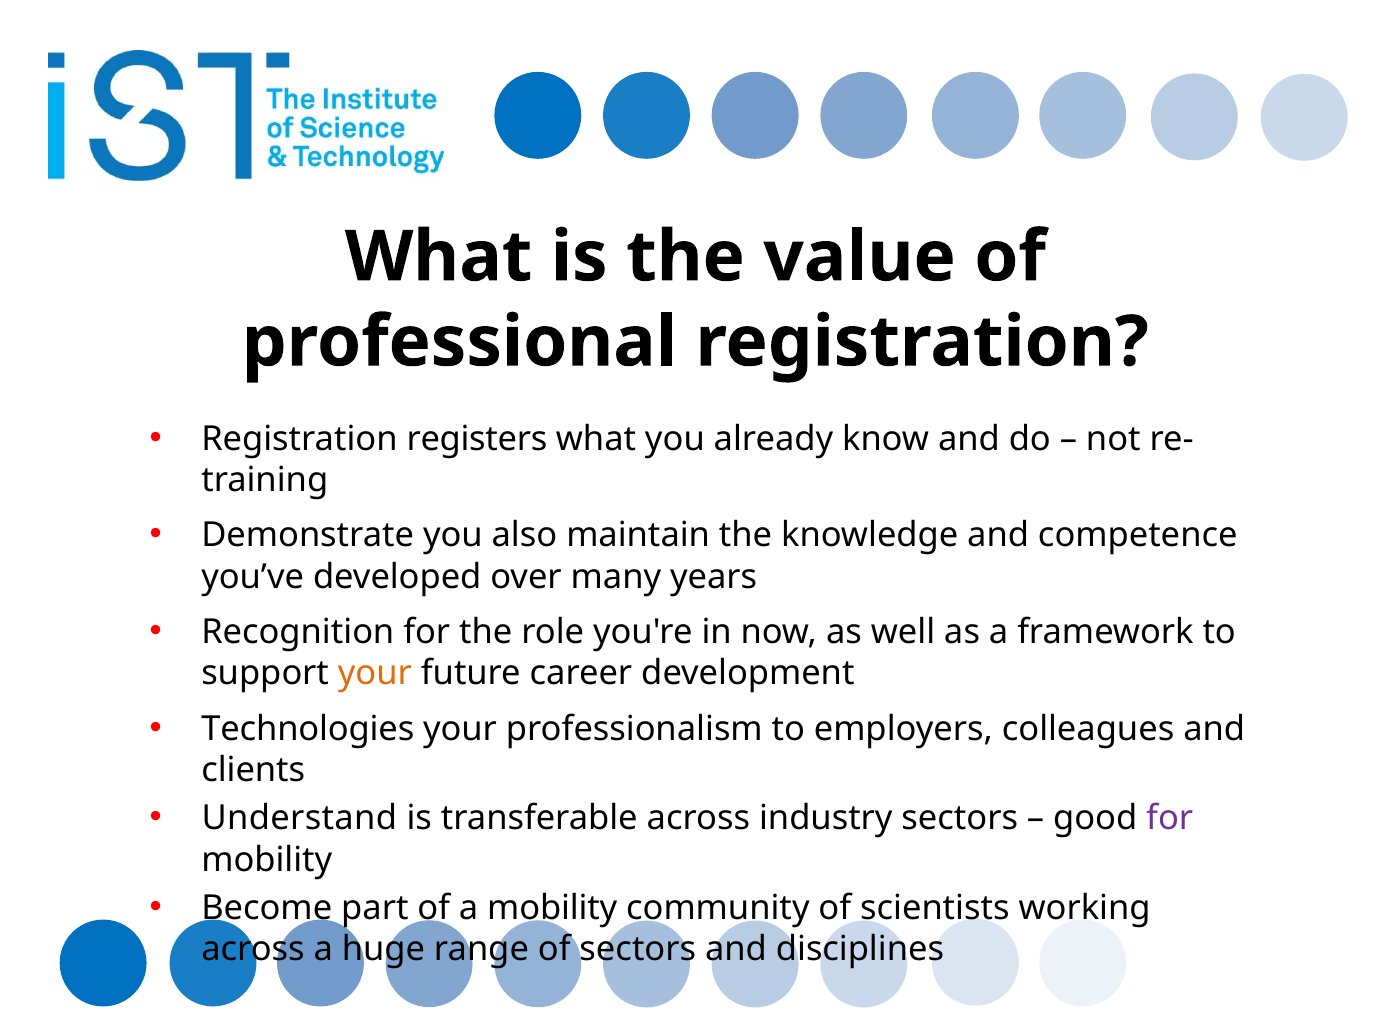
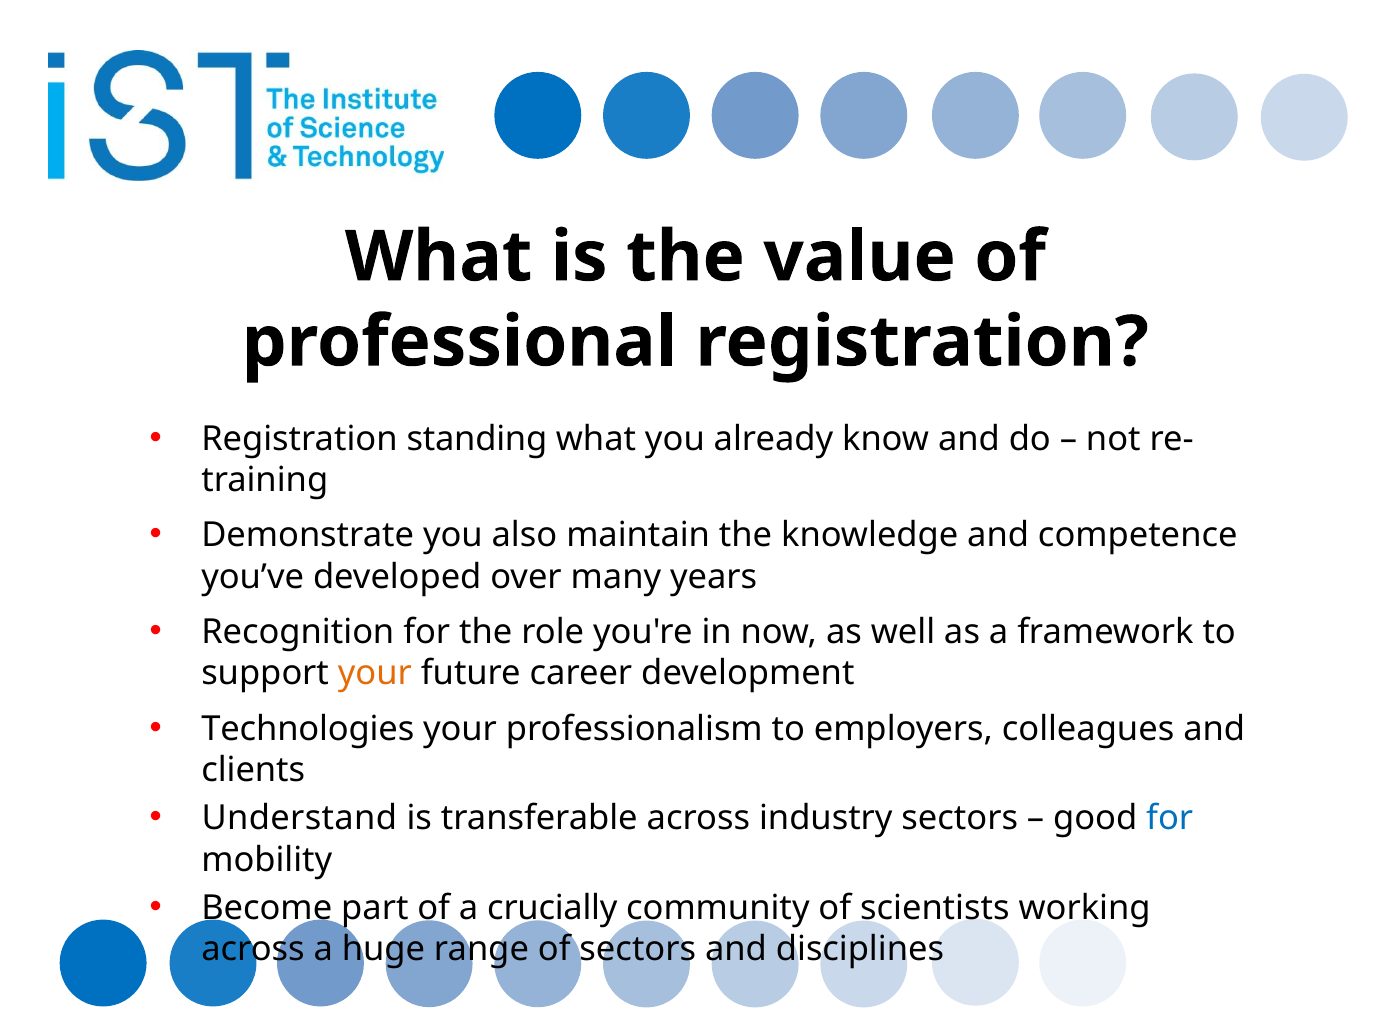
registers: registers -> standing
for at (1170, 818) colour: purple -> blue
a mobility: mobility -> crucially
